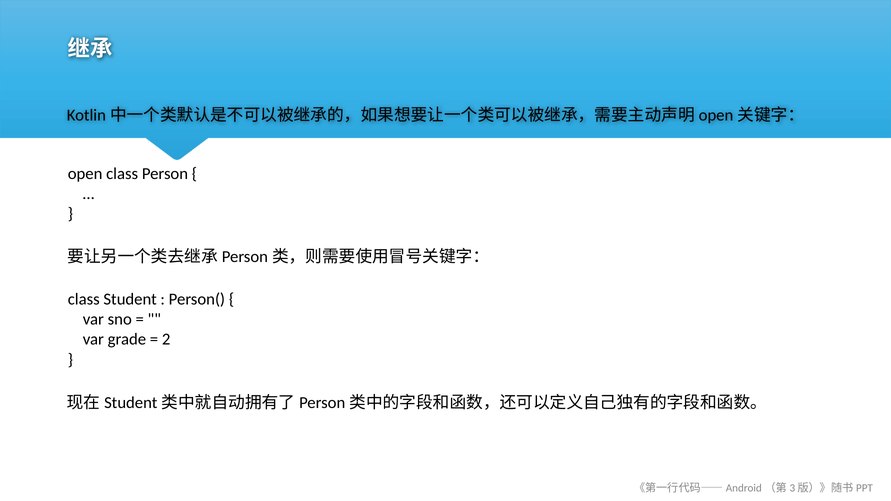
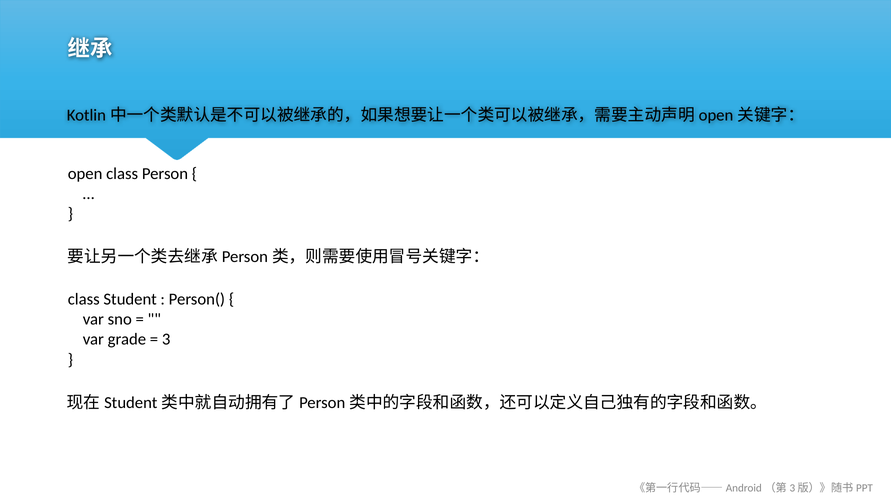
2: 2 -> 3
